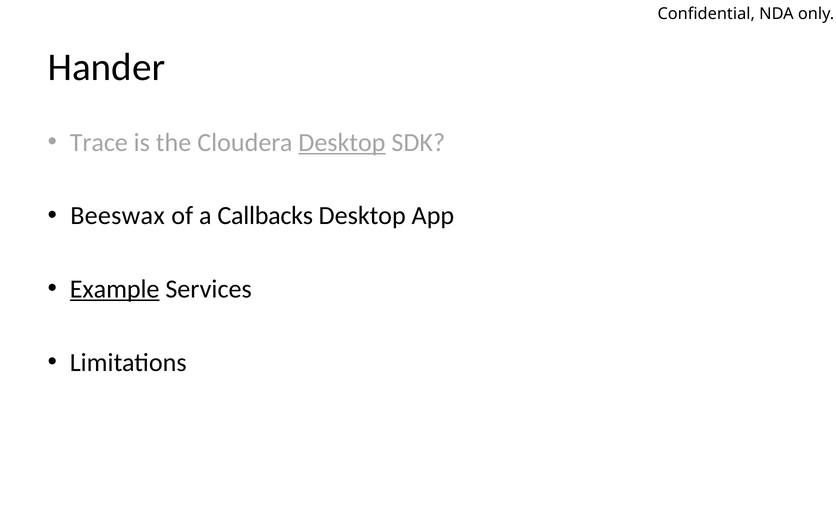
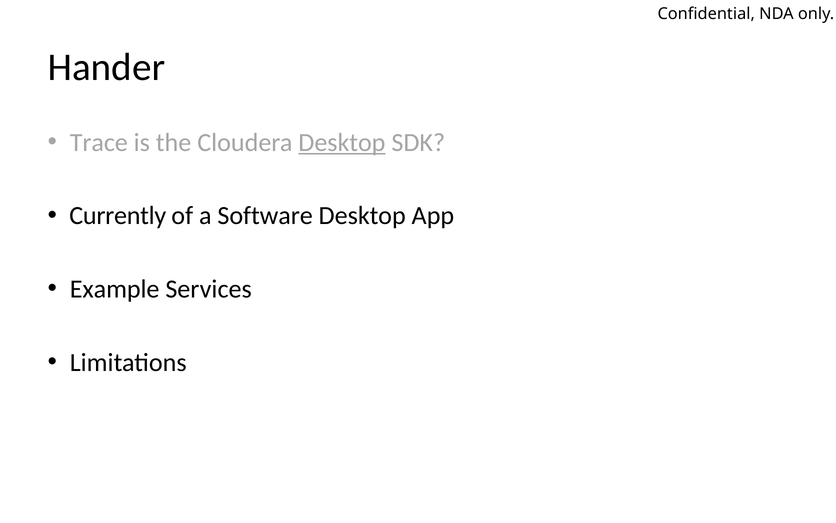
Beeswax: Beeswax -> Currently
Callbacks: Callbacks -> Software
Example underline: present -> none
